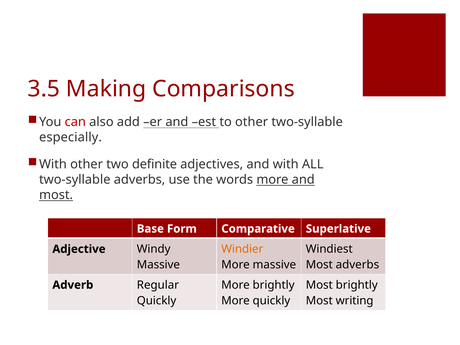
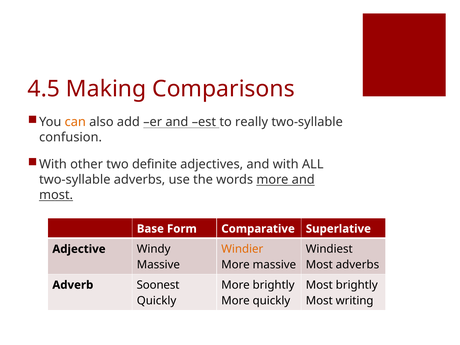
3.5: 3.5 -> 4.5
can colour: red -> orange
to other: other -> really
especially: especially -> confusion
Regular: Regular -> Soonest
